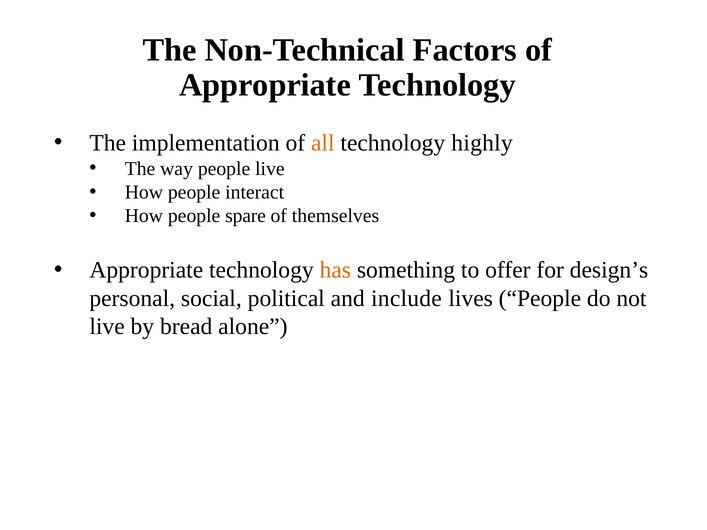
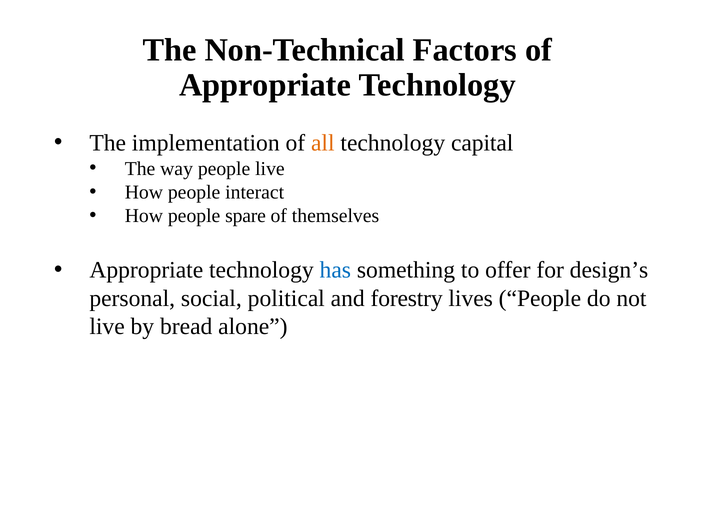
highly: highly -> capital
has colour: orange -> blue
include: include -> forestry
